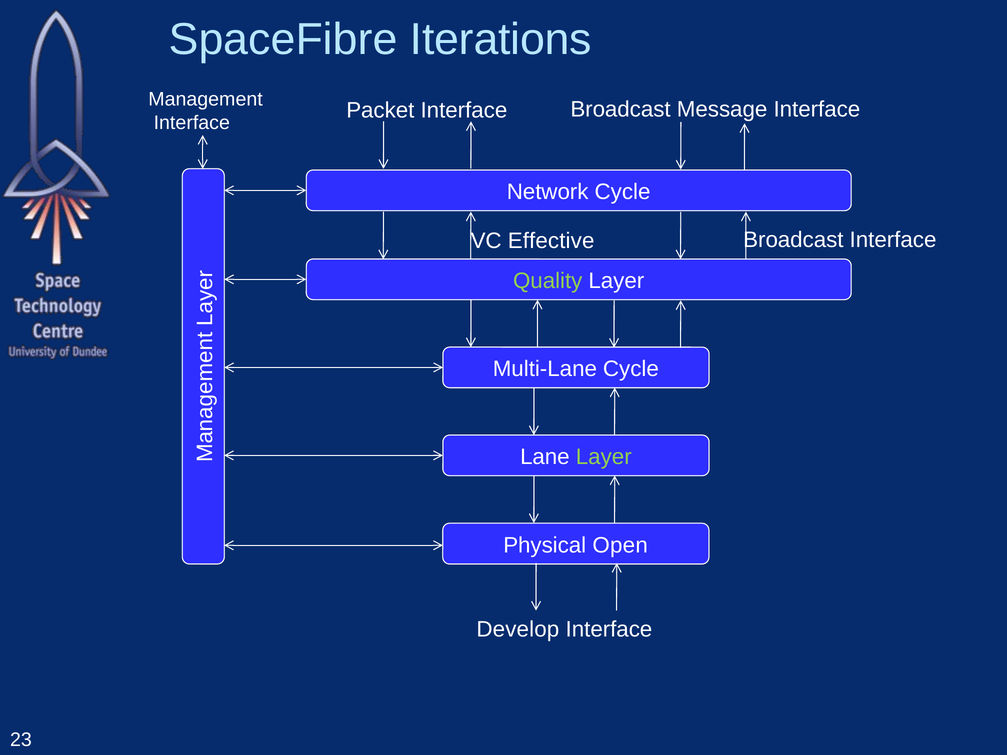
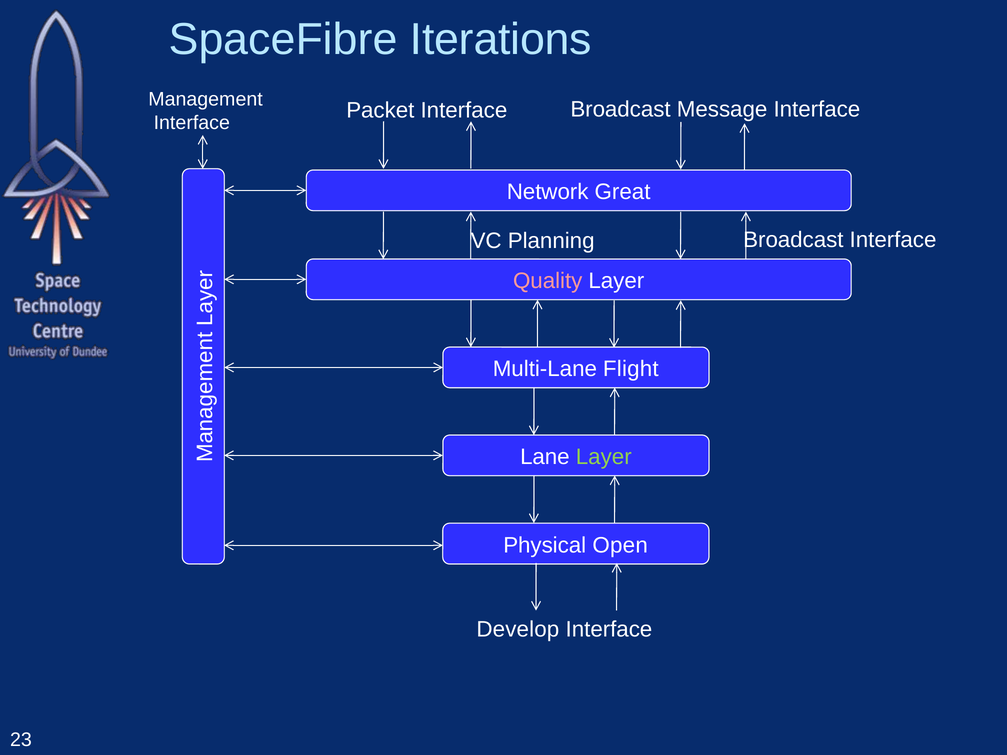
Network Cycle: Cycle -> Great
Effective: Effective -> Planning
Quality colour: light green -> pink
Multi-Lane Cycle: Cycle -> Flight
